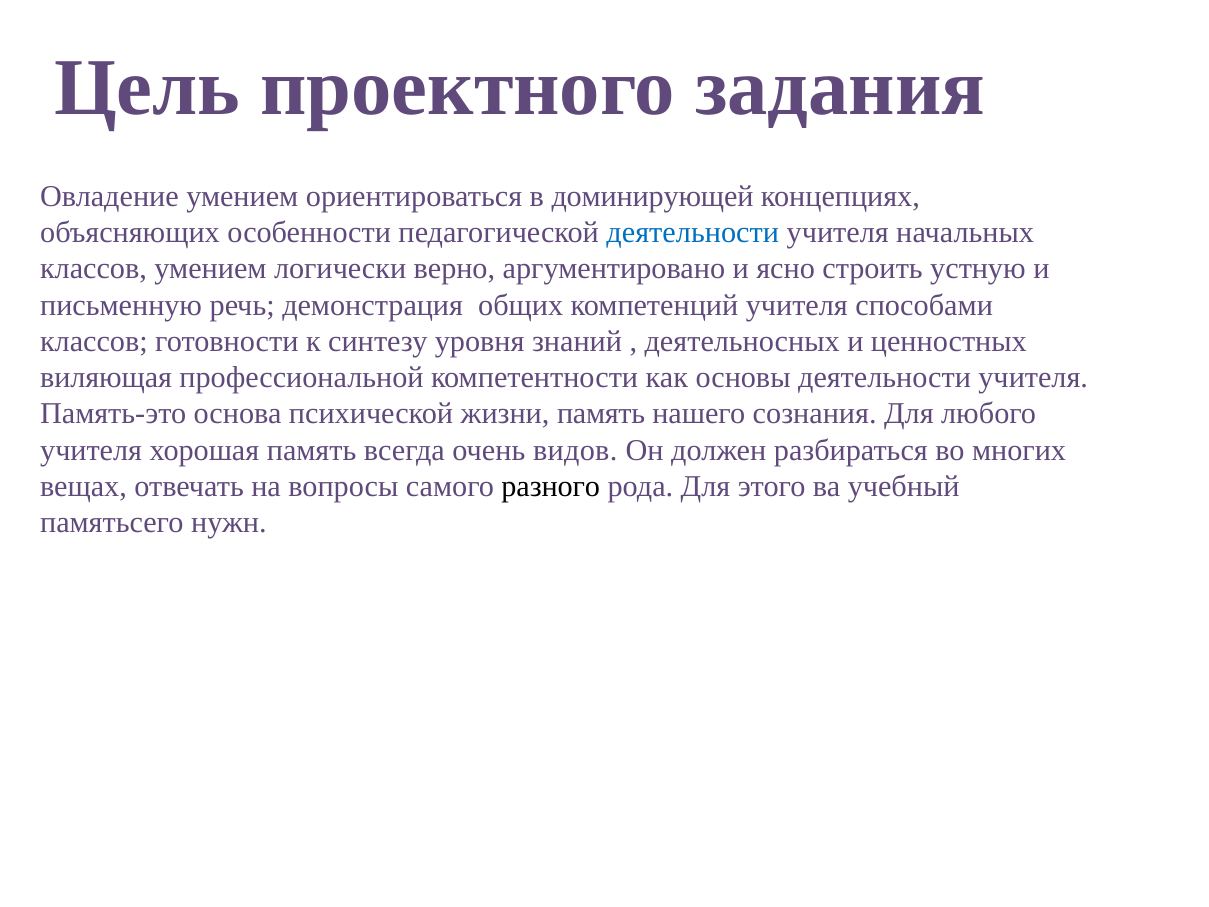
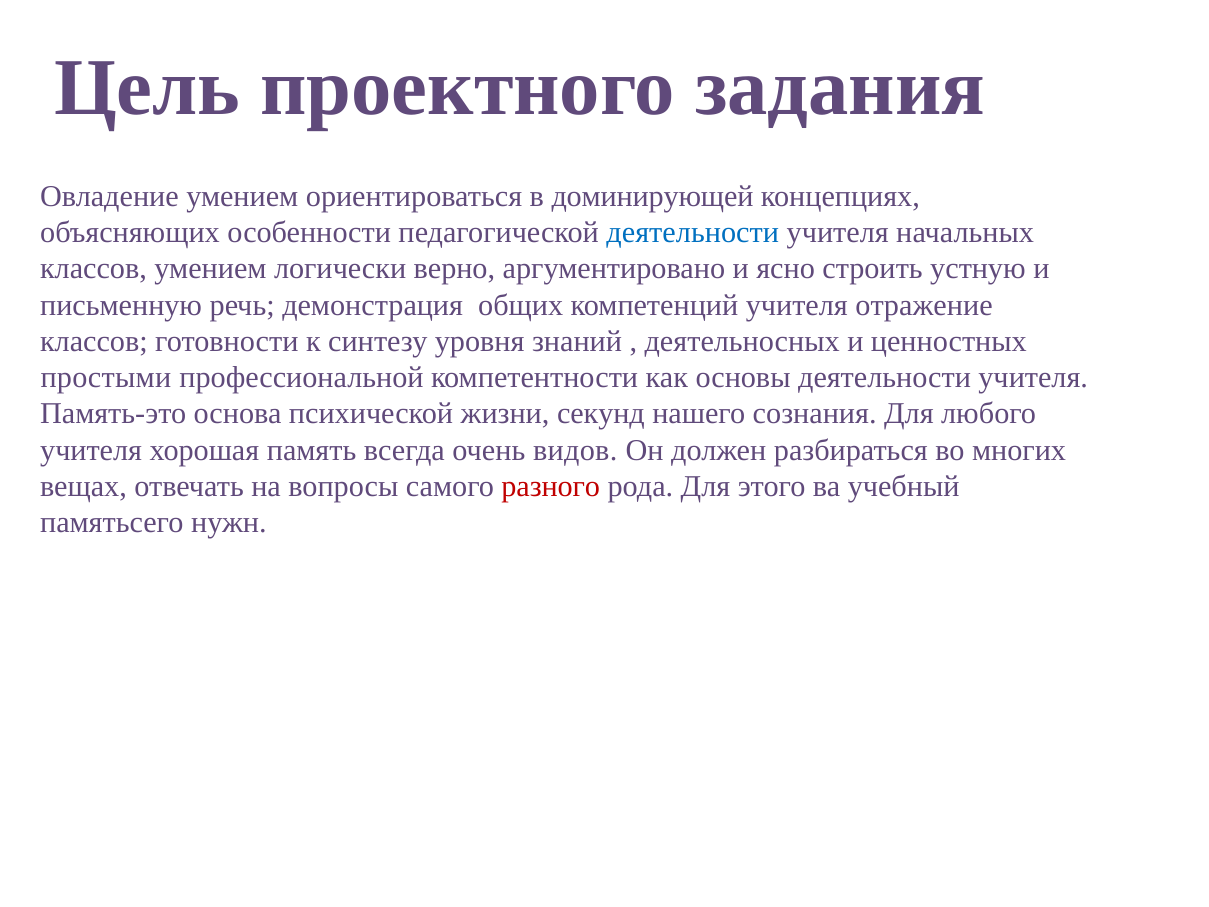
способами: способами -> отражение
виляющая: виляющая -> простыми
жизни память: память -> секунд
разного colour: black -> red
